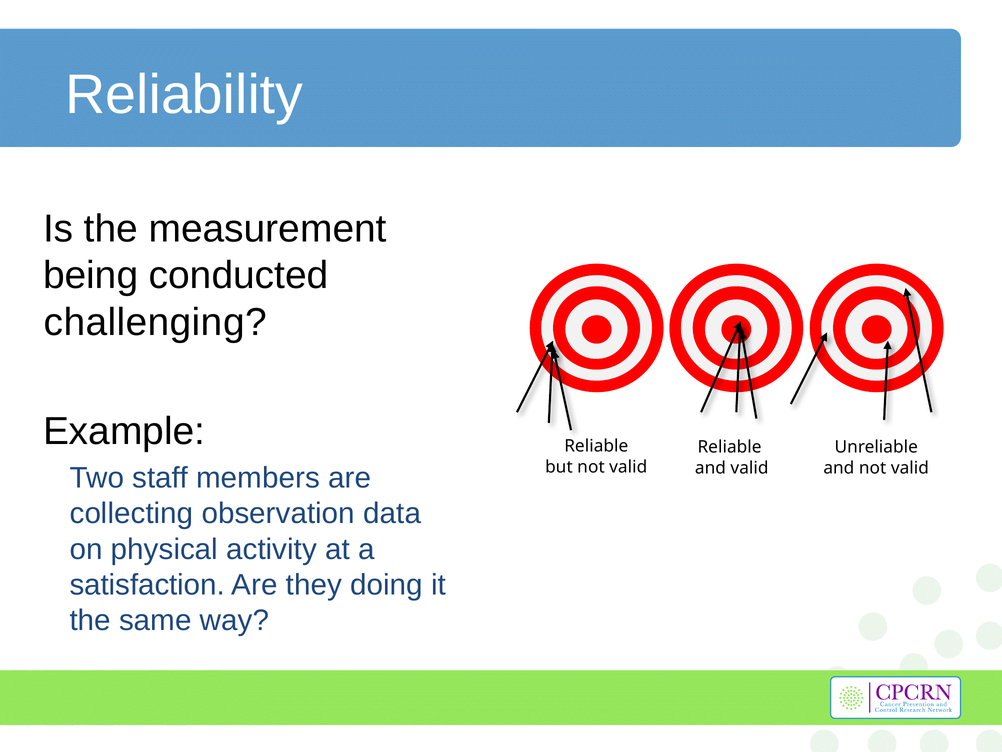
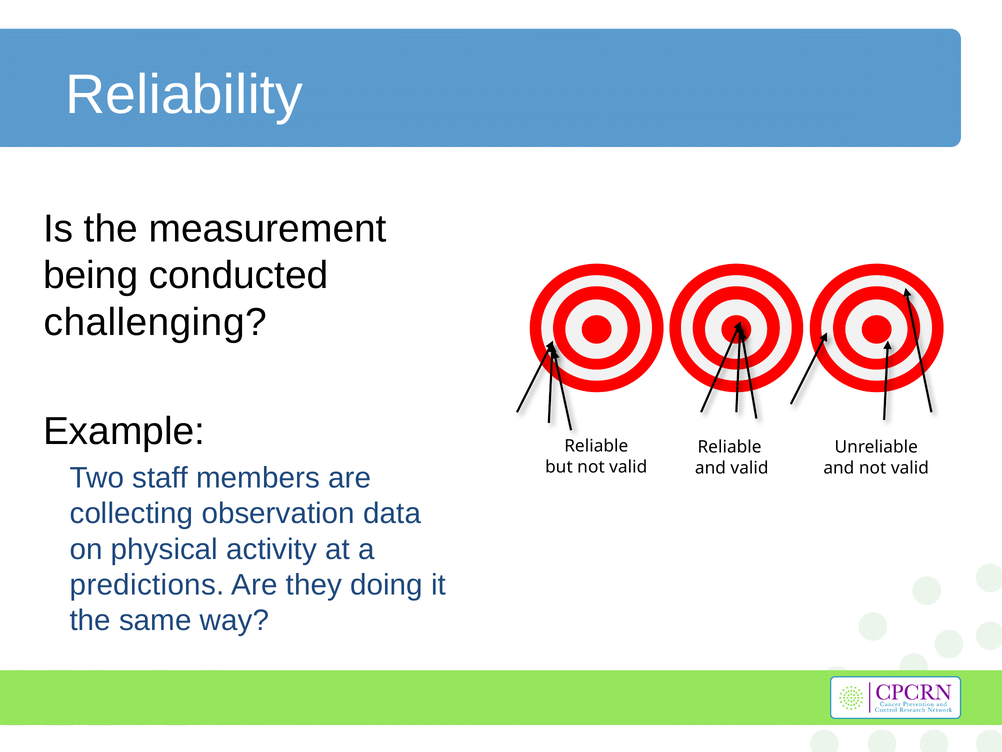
satisfaction: satisfaction -> predictions
